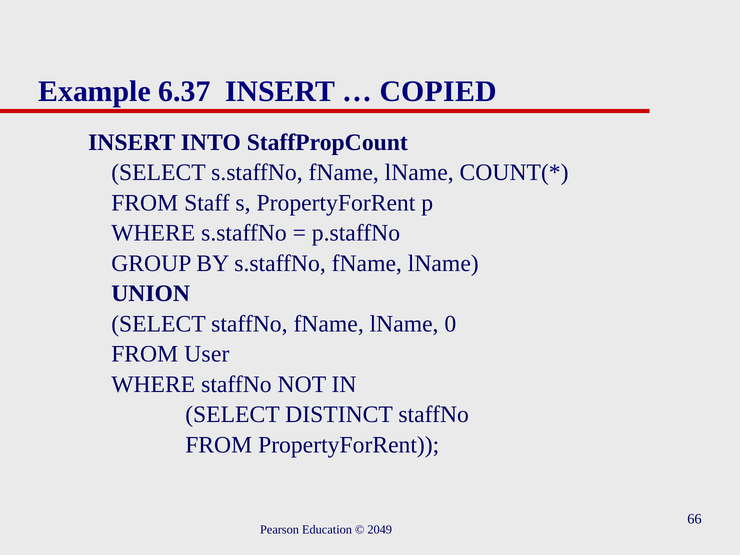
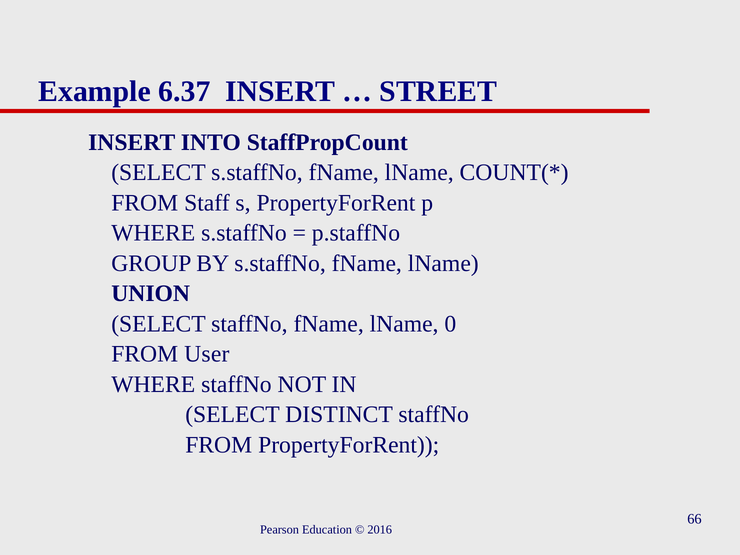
COPIED: COPIED -> STREET
2049: 2049 -> 2016
